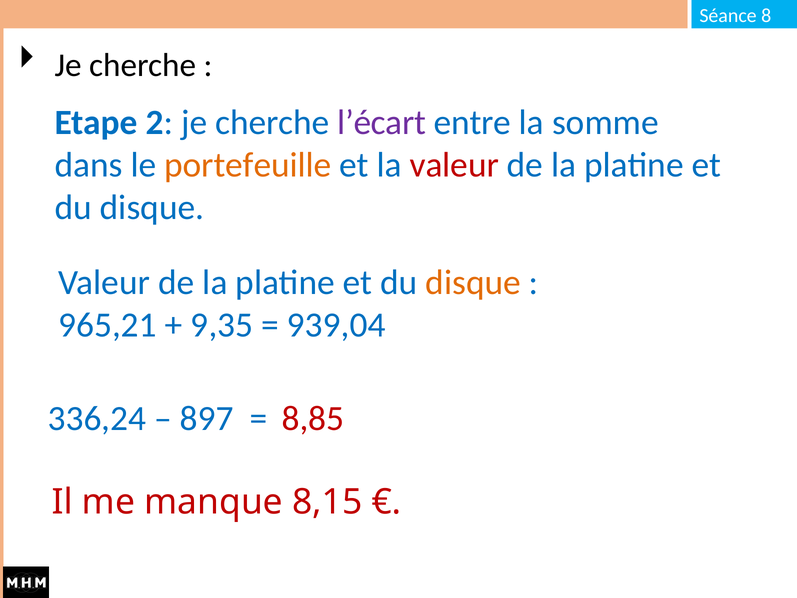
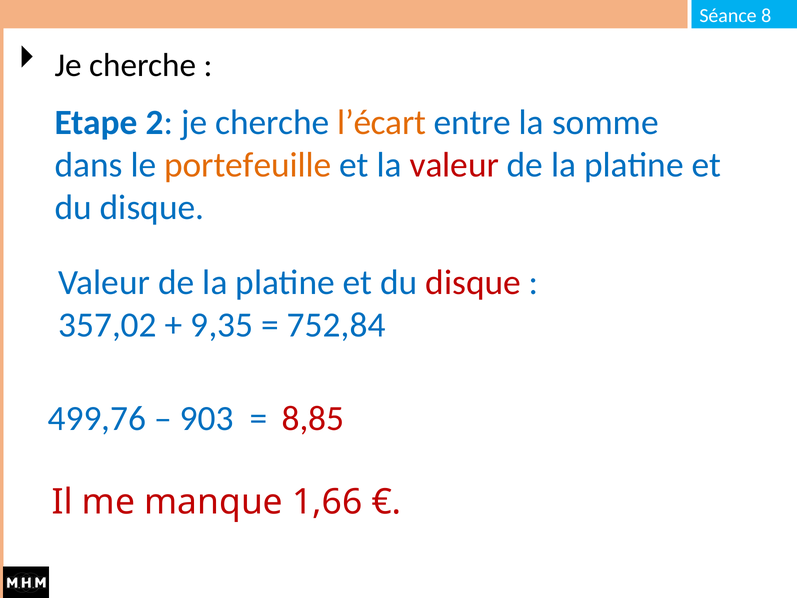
l’écart colour: purple -> orange
disque at (473, 282) colour: orange -> red
965,21: 965,21 -> 357,02
939,04: 939,04 -> 752,84
336,24: 336,24 -> 499,76
897: 897 -> 903
8,15: 8,15 -> 1,66
